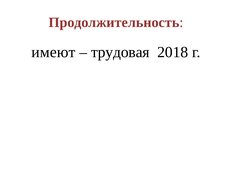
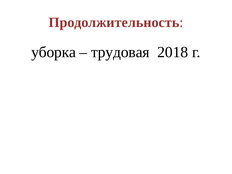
имеют: имеют -> уборка
